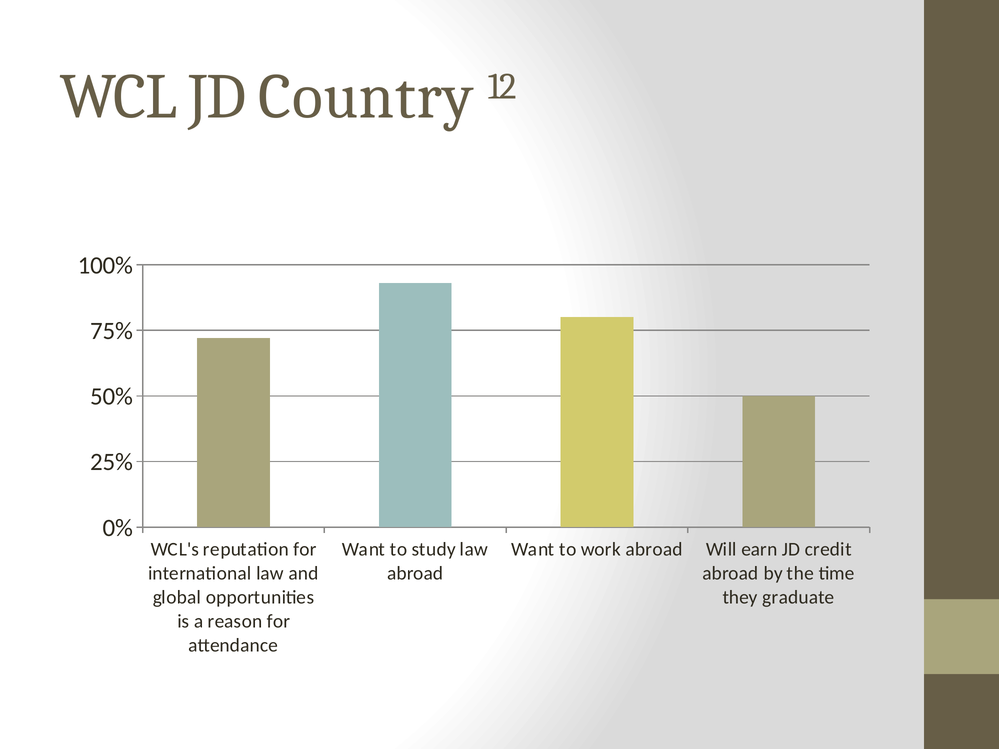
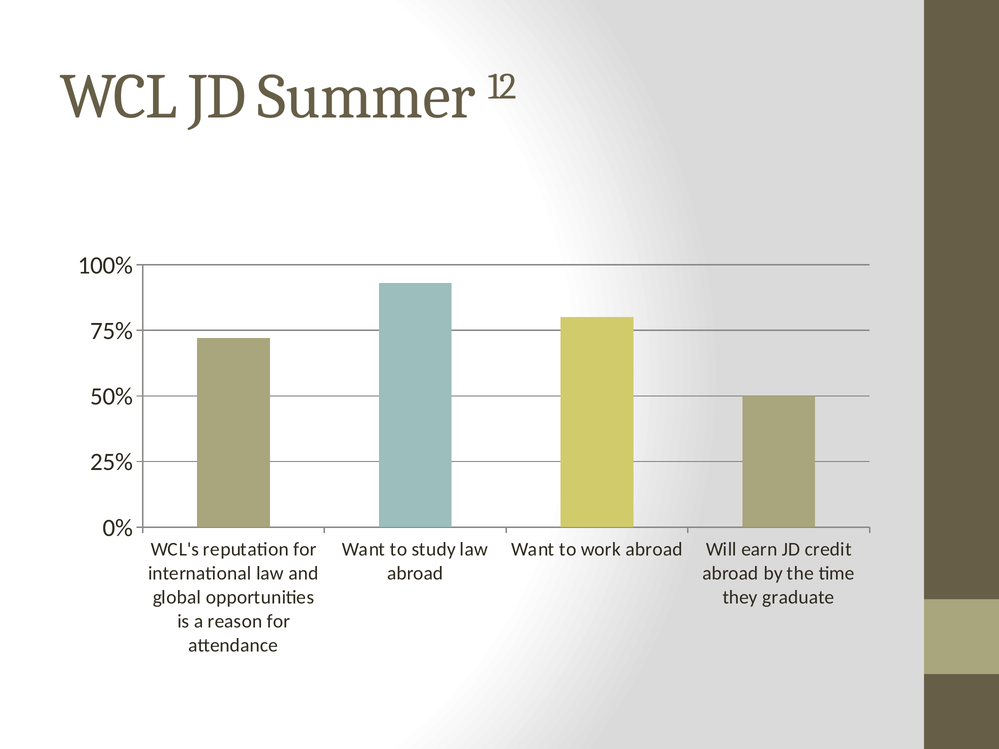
Country: Country -> Summer
